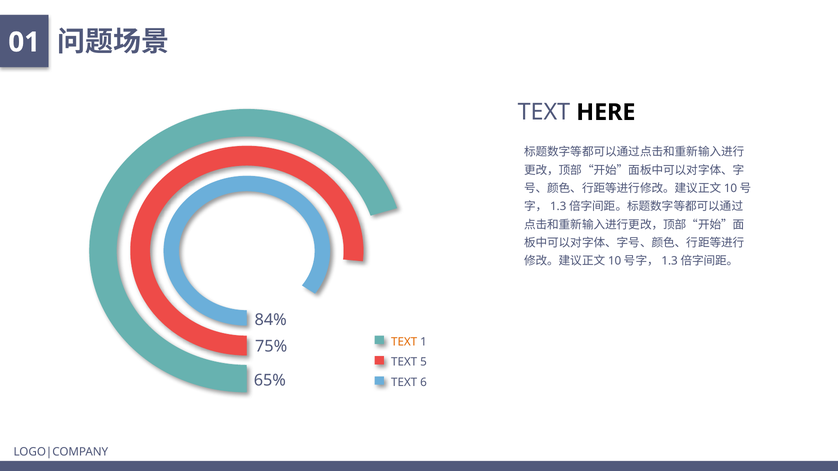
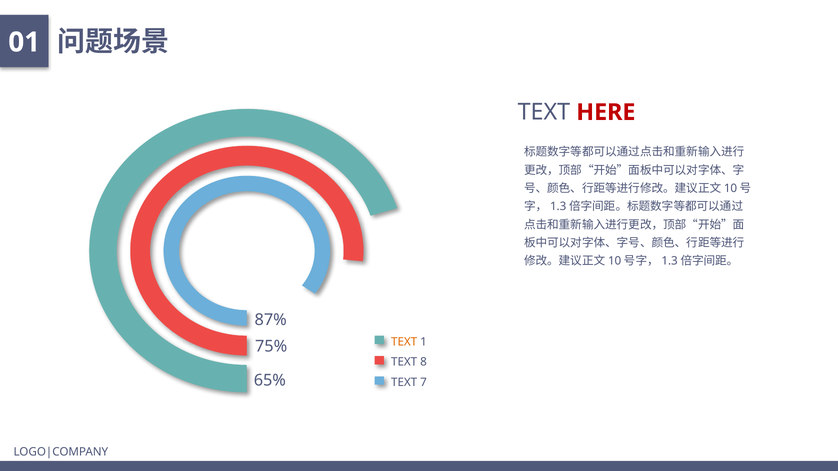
HERE colour: black -> red
84%: 84% -> 87%
5: 5 -> 8
6: 6 -> 7
